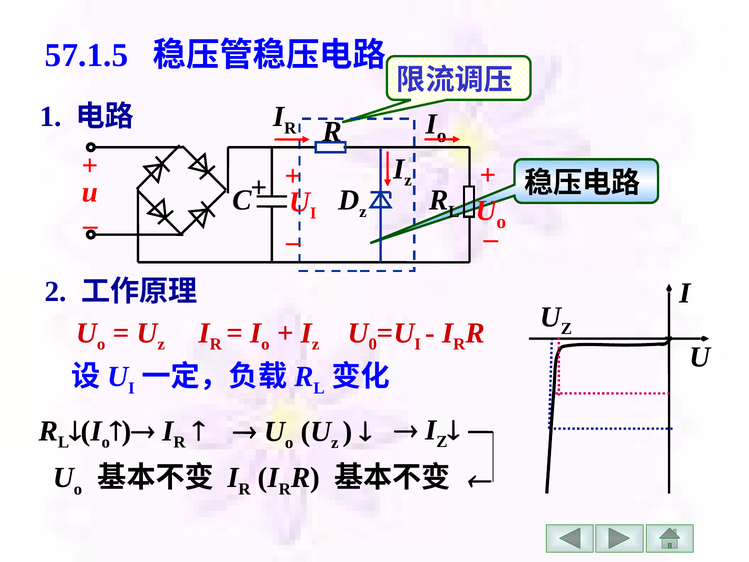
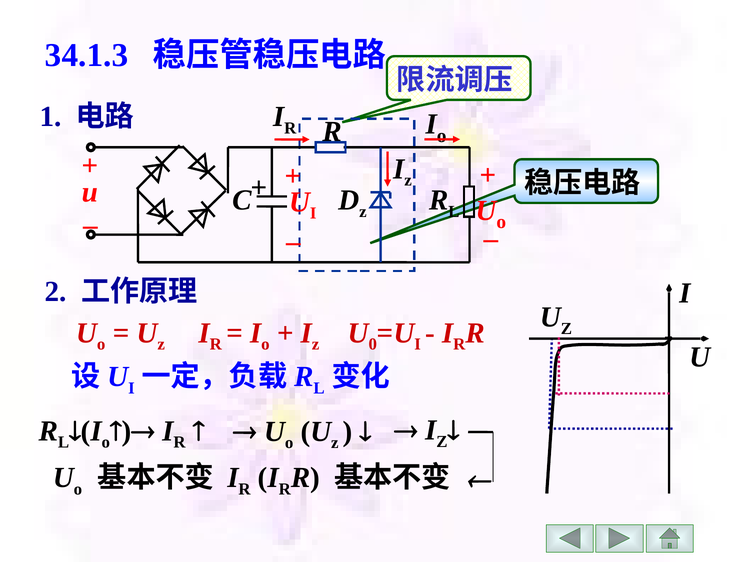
57.1.5: 57.1.5 -> 34.1.3
